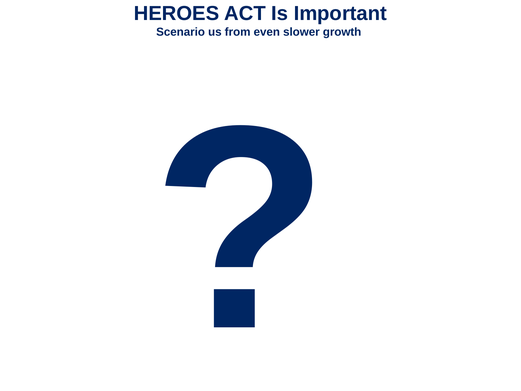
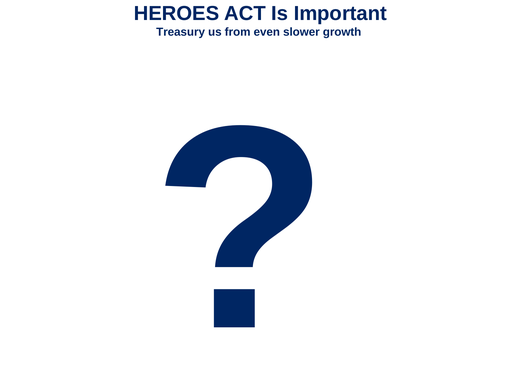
Scenario: Scenario -> Treasury
